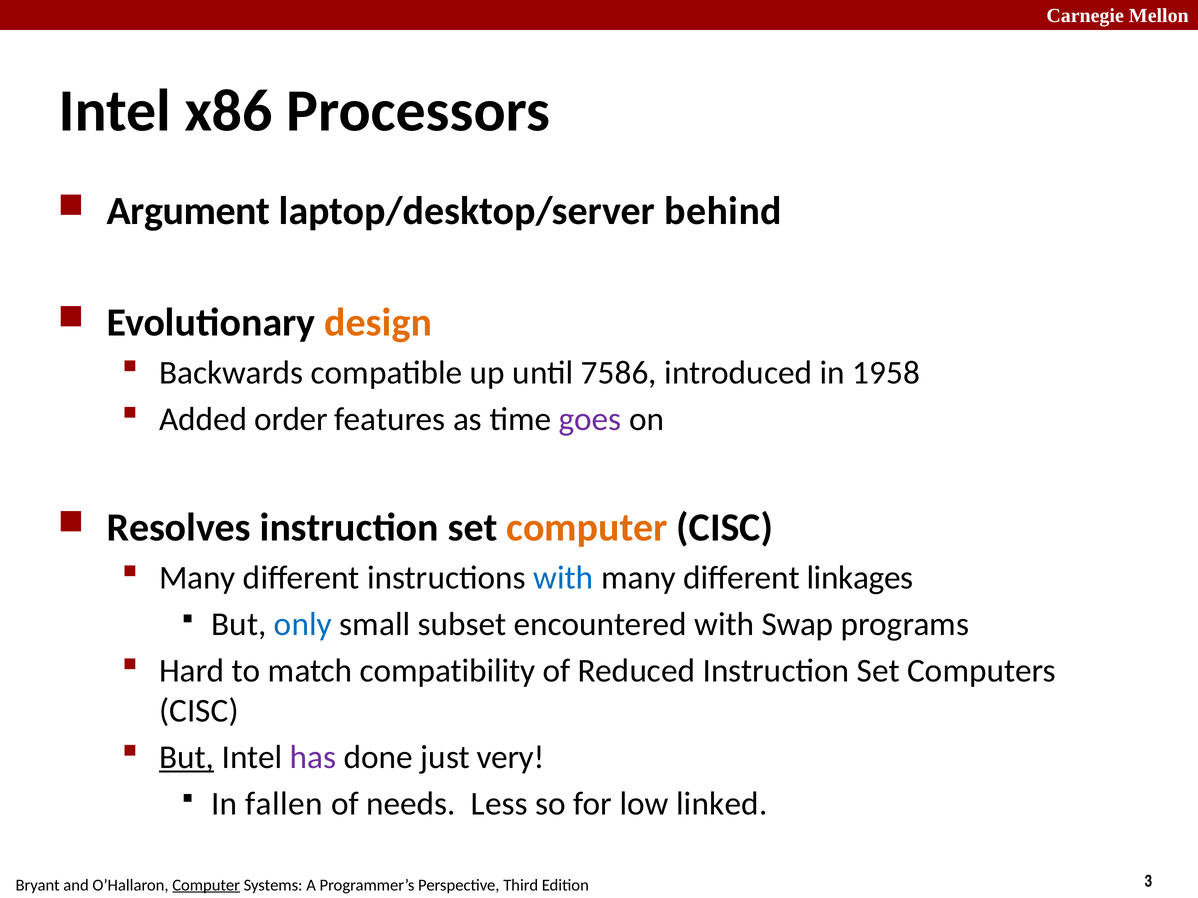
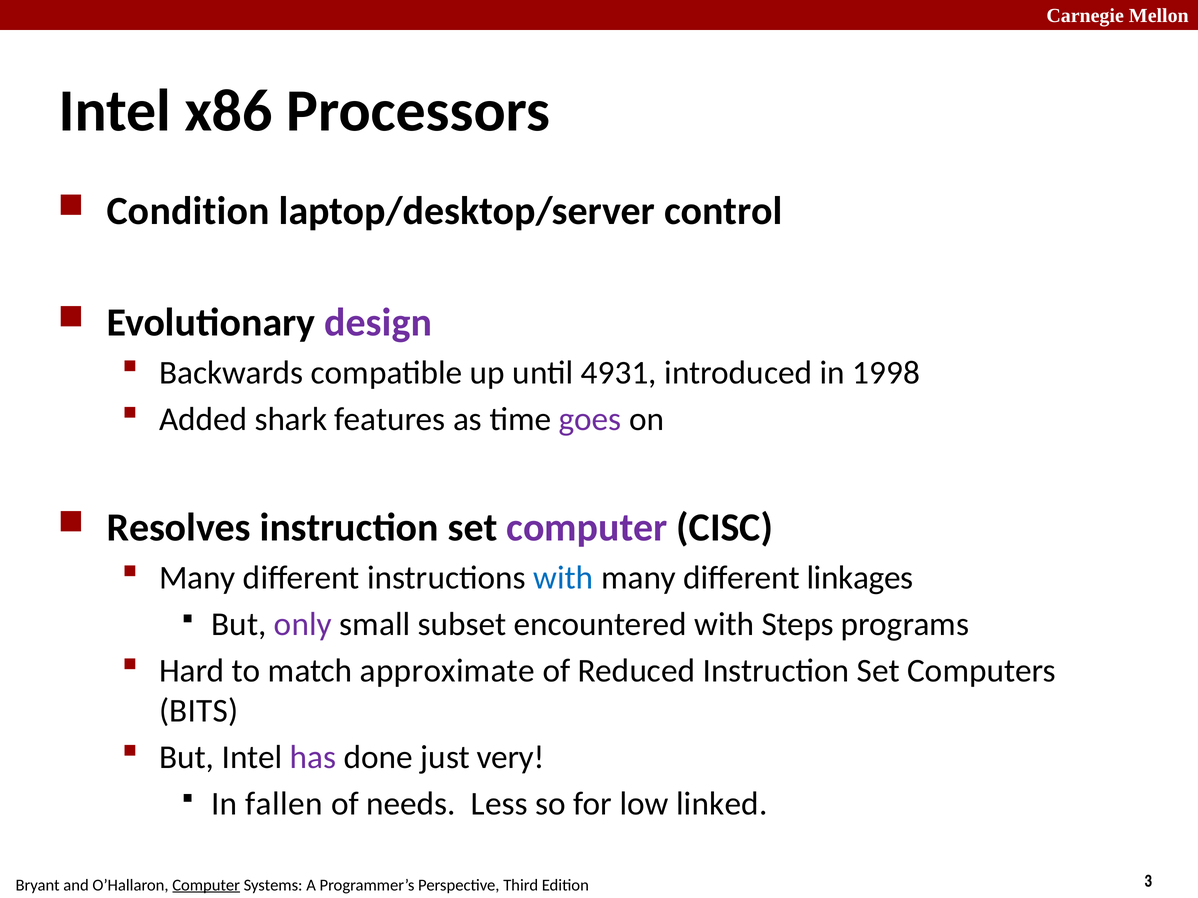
Argument: Argument -> Condition
behind: behind -> control
design colour: orange -> purple
7586: 7586 -> 4931
1958: 1958 -> 1998
order: order -> shark
computer at (587, 528) colour: orange -> purple
only colour: blue -> purple
Swap: Swap -> Steps
compatibility: compatibility -> approximate
CISC at (199, 711): CISC -> BITS
But at (187, 758) underline: present -> none
